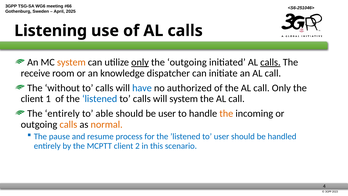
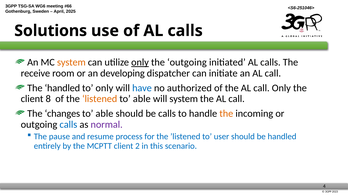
Listening: Listening -> Solutions
calls at (270, 62) underline: present -> none
knowledge: knowledge -> developing
The without: without -> handled
calls at (104, 88): calls -> only
1: 1 -> 8
listened colour: blue -> orange
calls at (142, 99): calls -> able
The entirely: entirely -> changes
be user: user -> calls
calls at (68, 124) colour: orange -> blue
normal colour: orange -> purple
